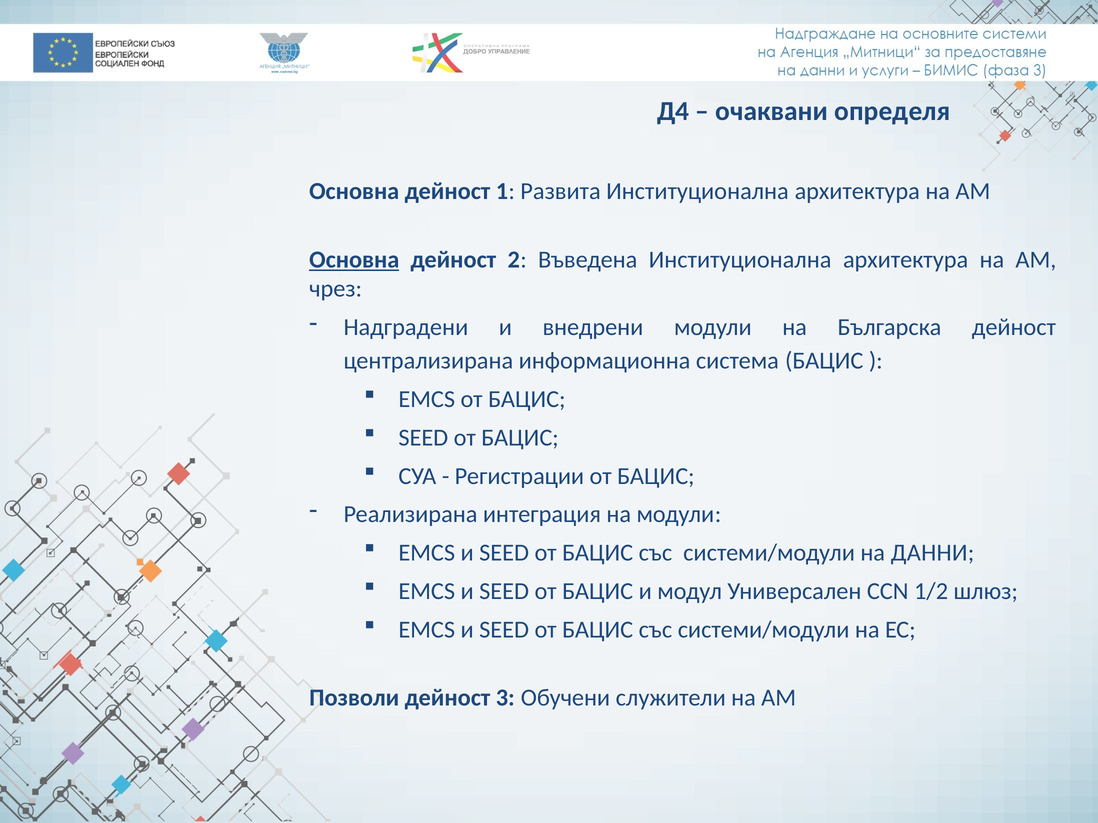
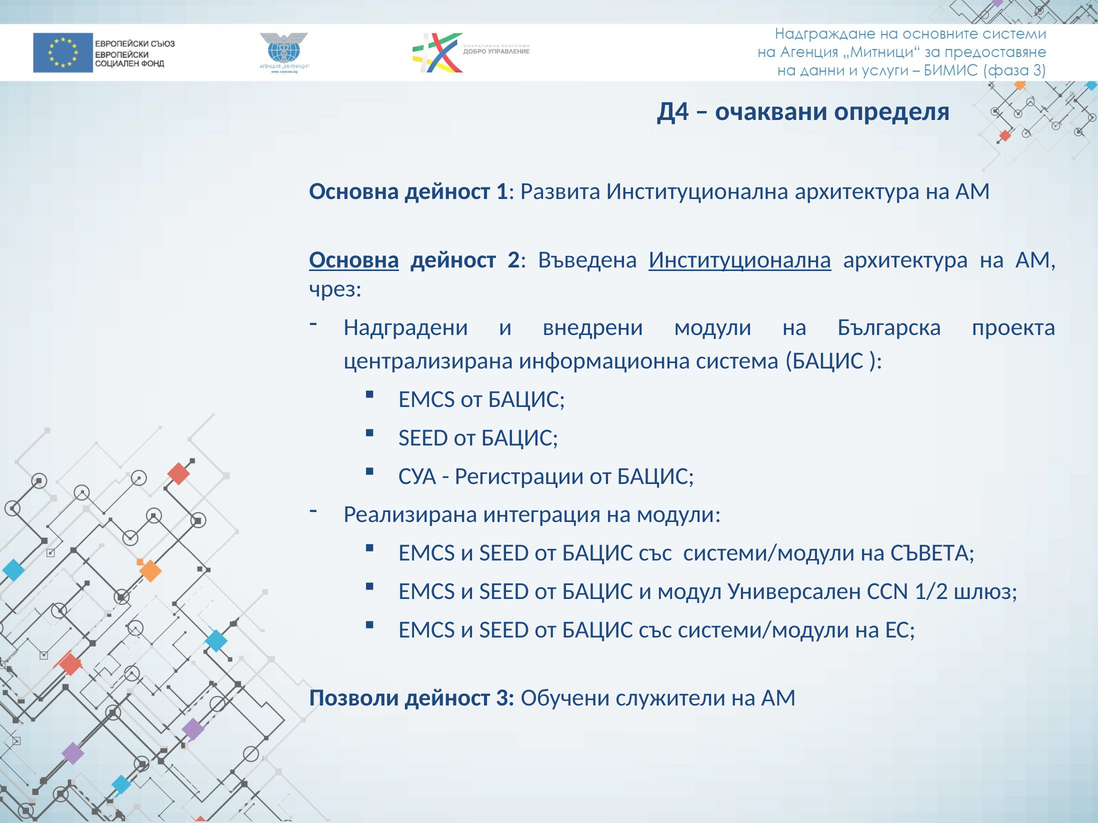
Институционална at (740, 260) underline: none -> present
Българска дейност: дейност -> проекта
ДАННИ: ДАННИ -> СЪВЕТА
